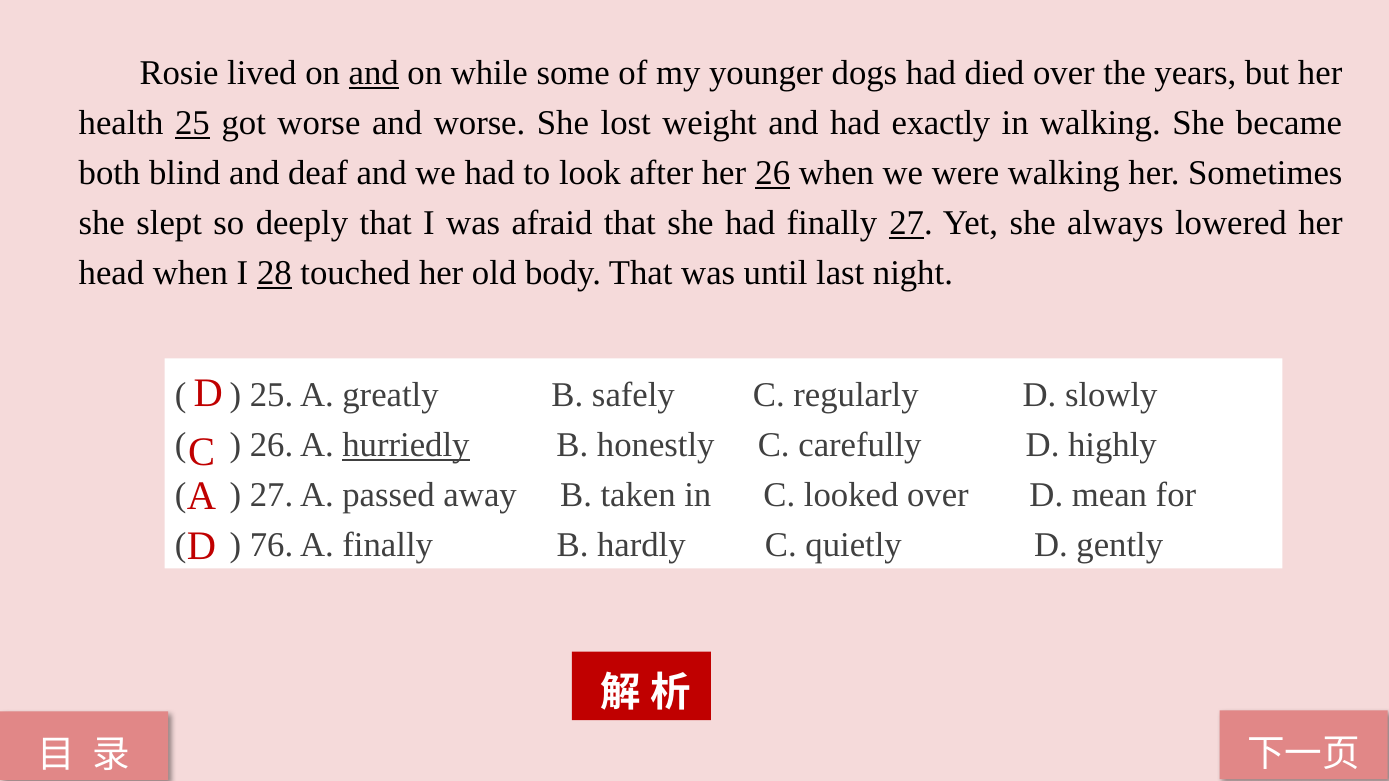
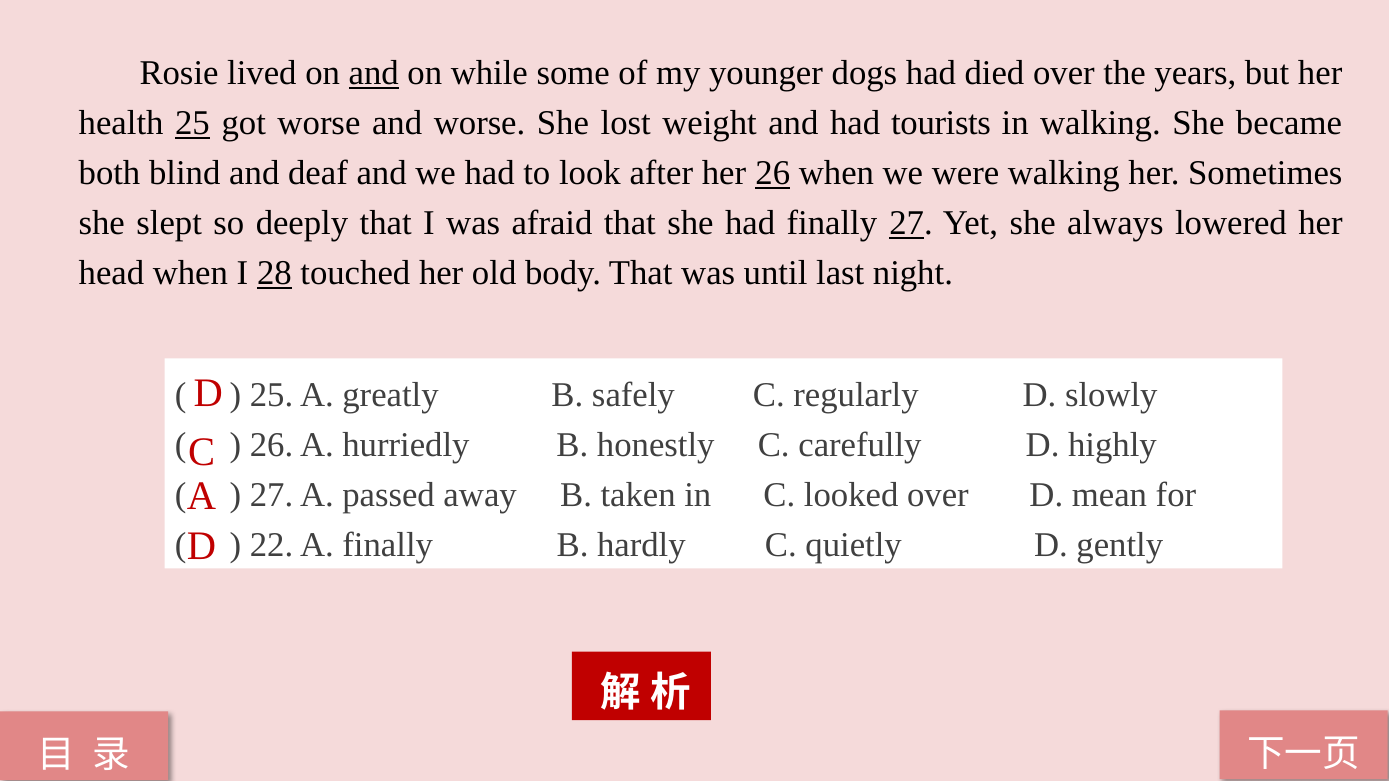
exactly: exactly -> tourists
hurriedly underline: present -> none
76: 76 -> 22
